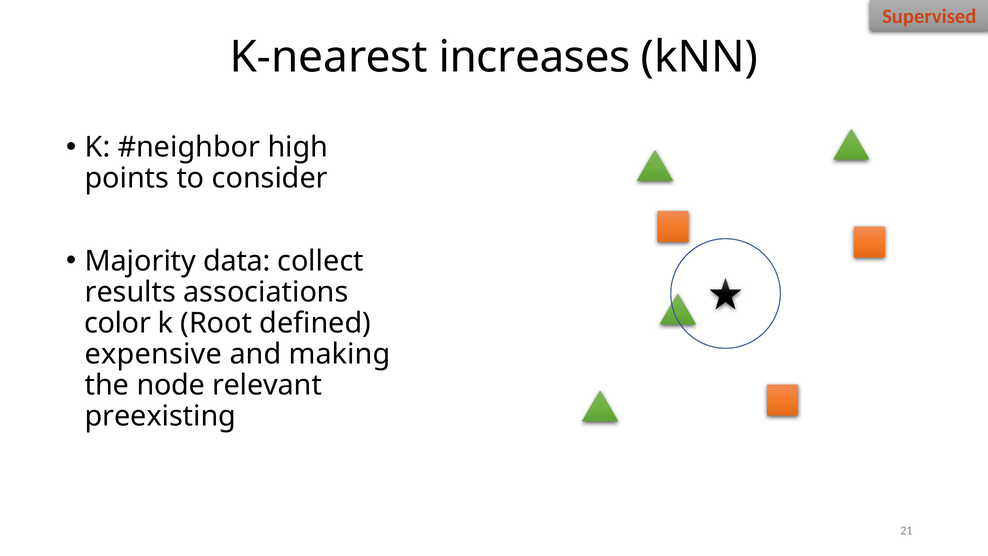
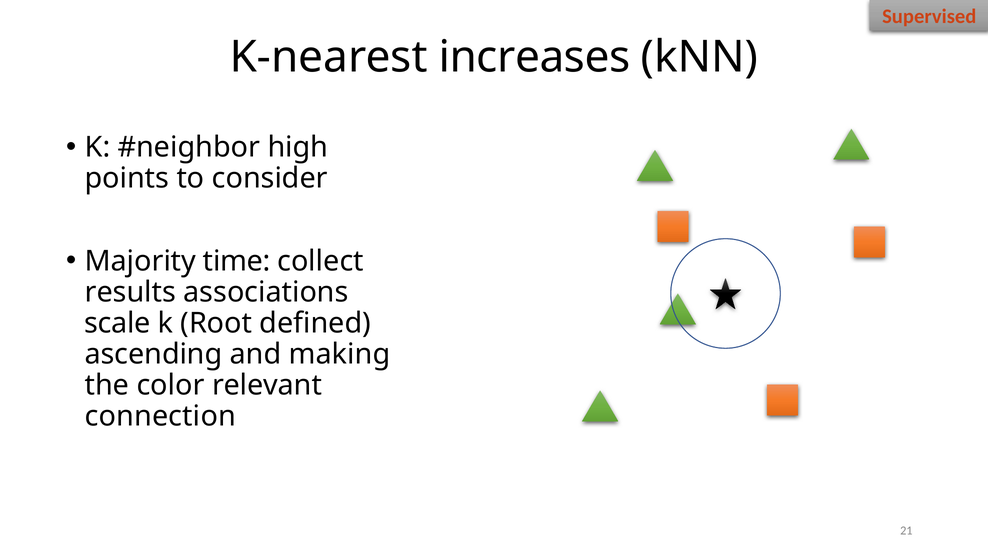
data: data -> time
color: color -> scale
expensive: expensive -> ascending
node: node -> color
preexisting: preexisting -> connection
